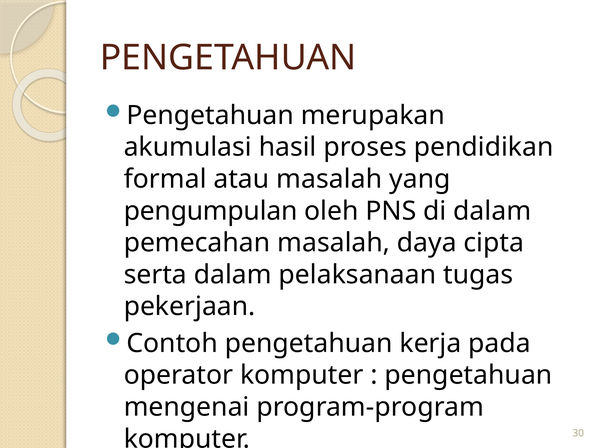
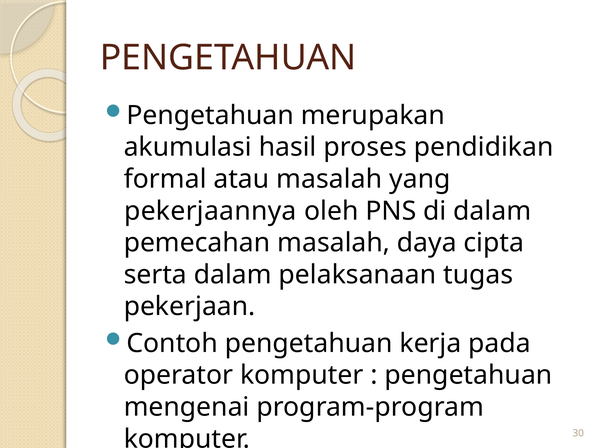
pengumpulan: pengumpulan -> pekerjaannya
